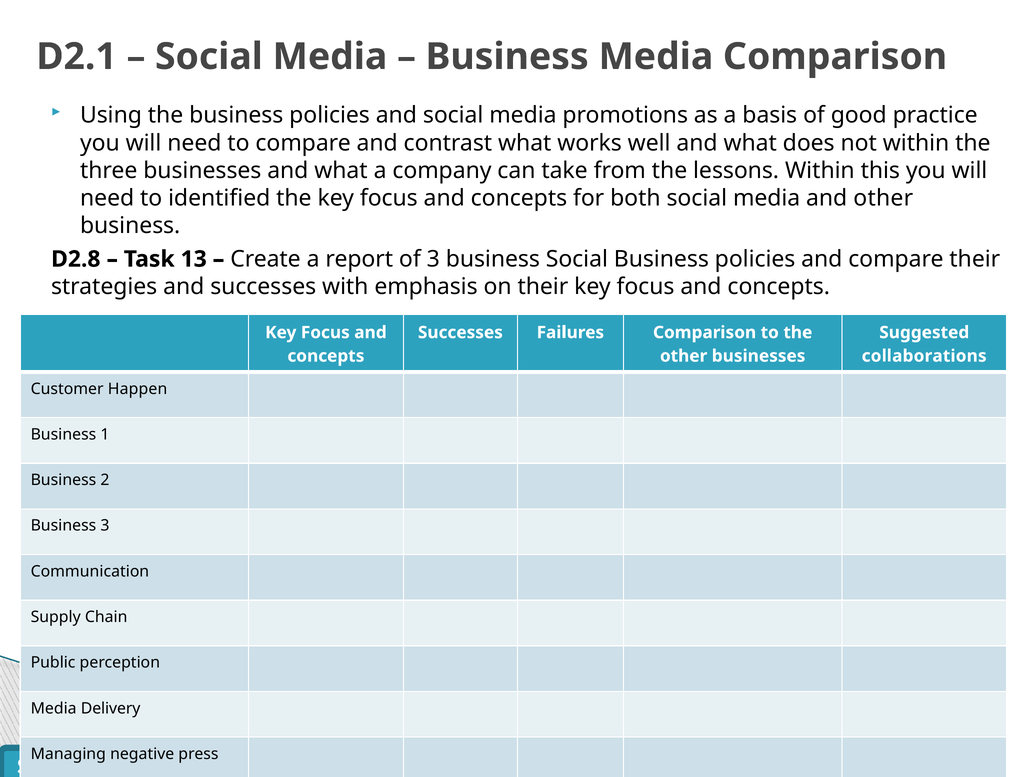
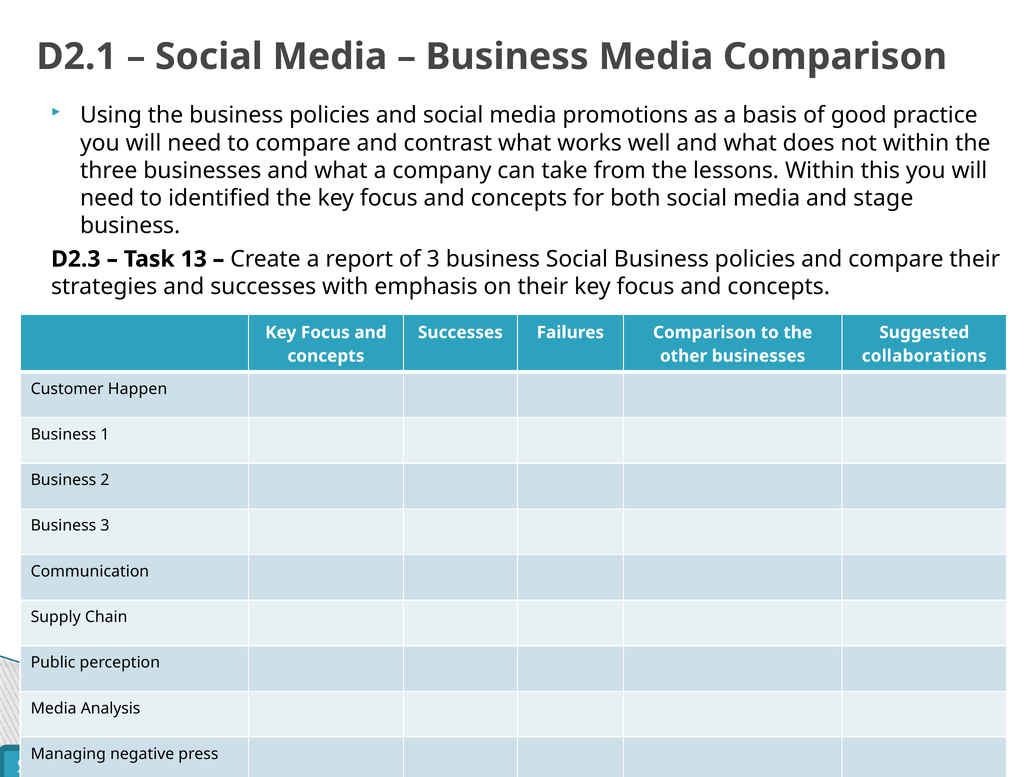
and other: other -> stage
D2.8: D2.8 -> D2.3
Delivery: Delivery -> Analysis
